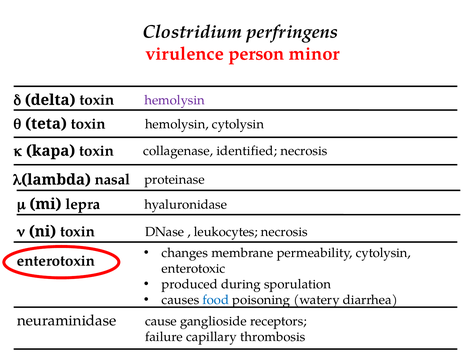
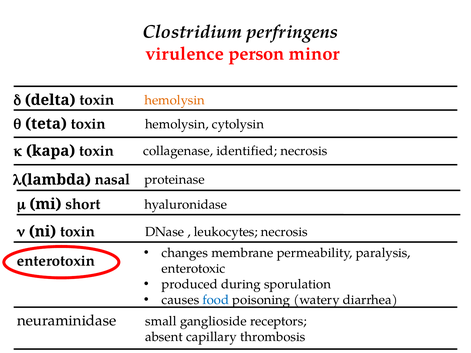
hemolysin at (175, 100) colour: purple -> orange
lepra: lepra -> short
permeability cytolysin: cytolysin -> paralysis
cause: cause -> small
failure: failure -> absent
